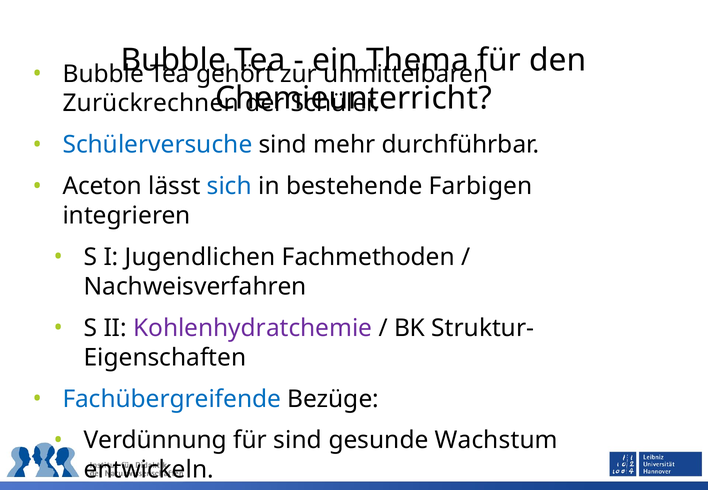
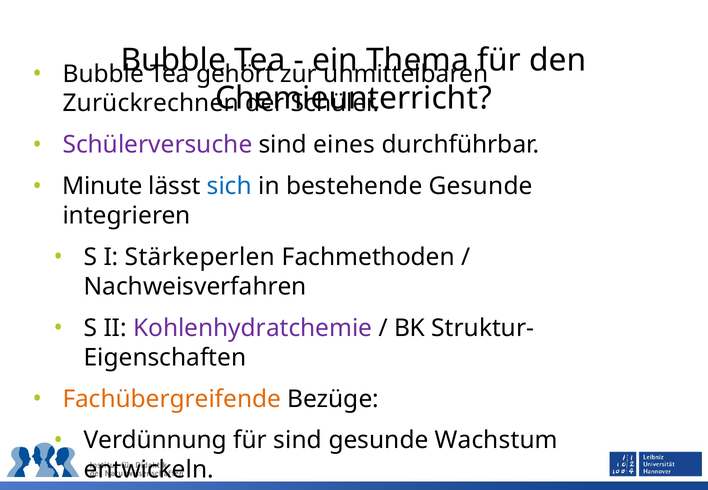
Schülerversuche colour: blue -> purple
mehr: mehr -> eines
Aceton: Aceton -> Minute
bestehende Farbigen: Farbigen -> Gesunde
Jugendlichen: Jugendlichen -> Stärkeperlen
Fachübergreifende colour: blue -> orange
